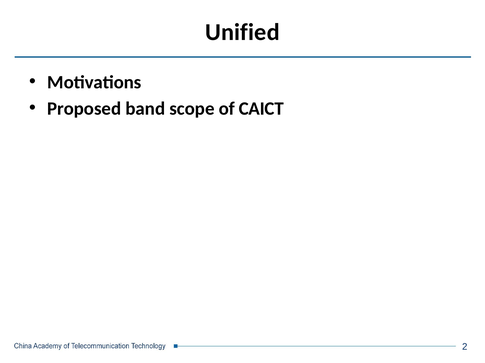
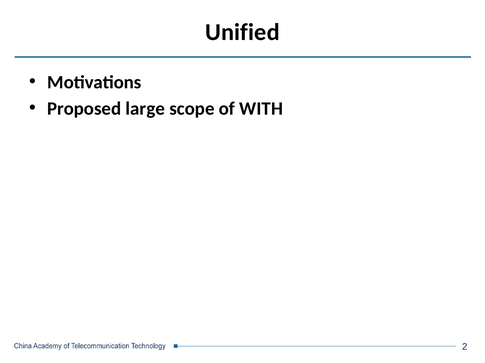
band: band -> large
CAICT: CAICT -> WITH
